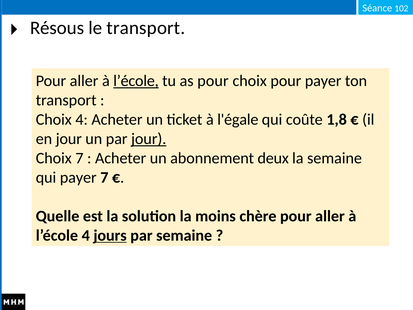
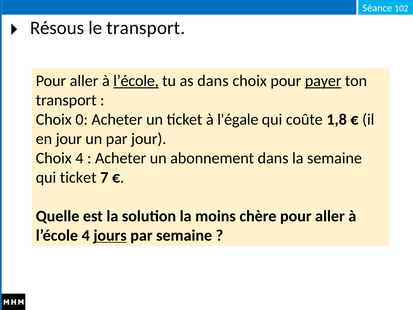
as pour: pour -> dans
payer at (323, 81) underline: none -> present
Choix 4: 4 -> 0
jour at (149, 139) underline: present -> none
Choix 7: 7 -> 4
abonnement deux: deux -> dans
qui payer: payer -> ticket
